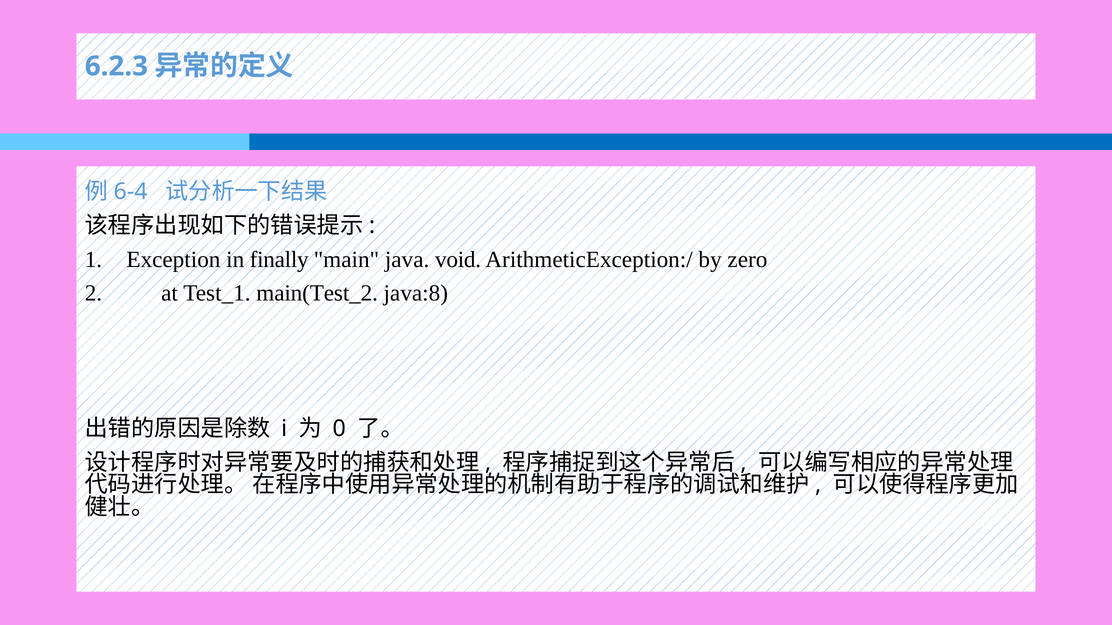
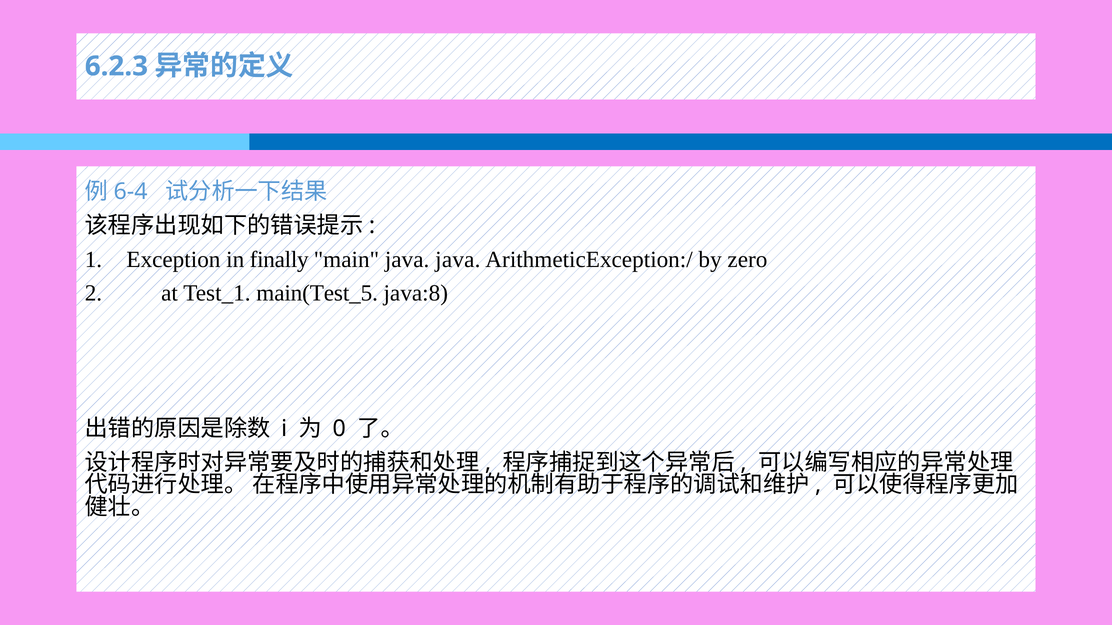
java void: void -> java
main(Test_2: main(Test_2 -> main(Test_5
